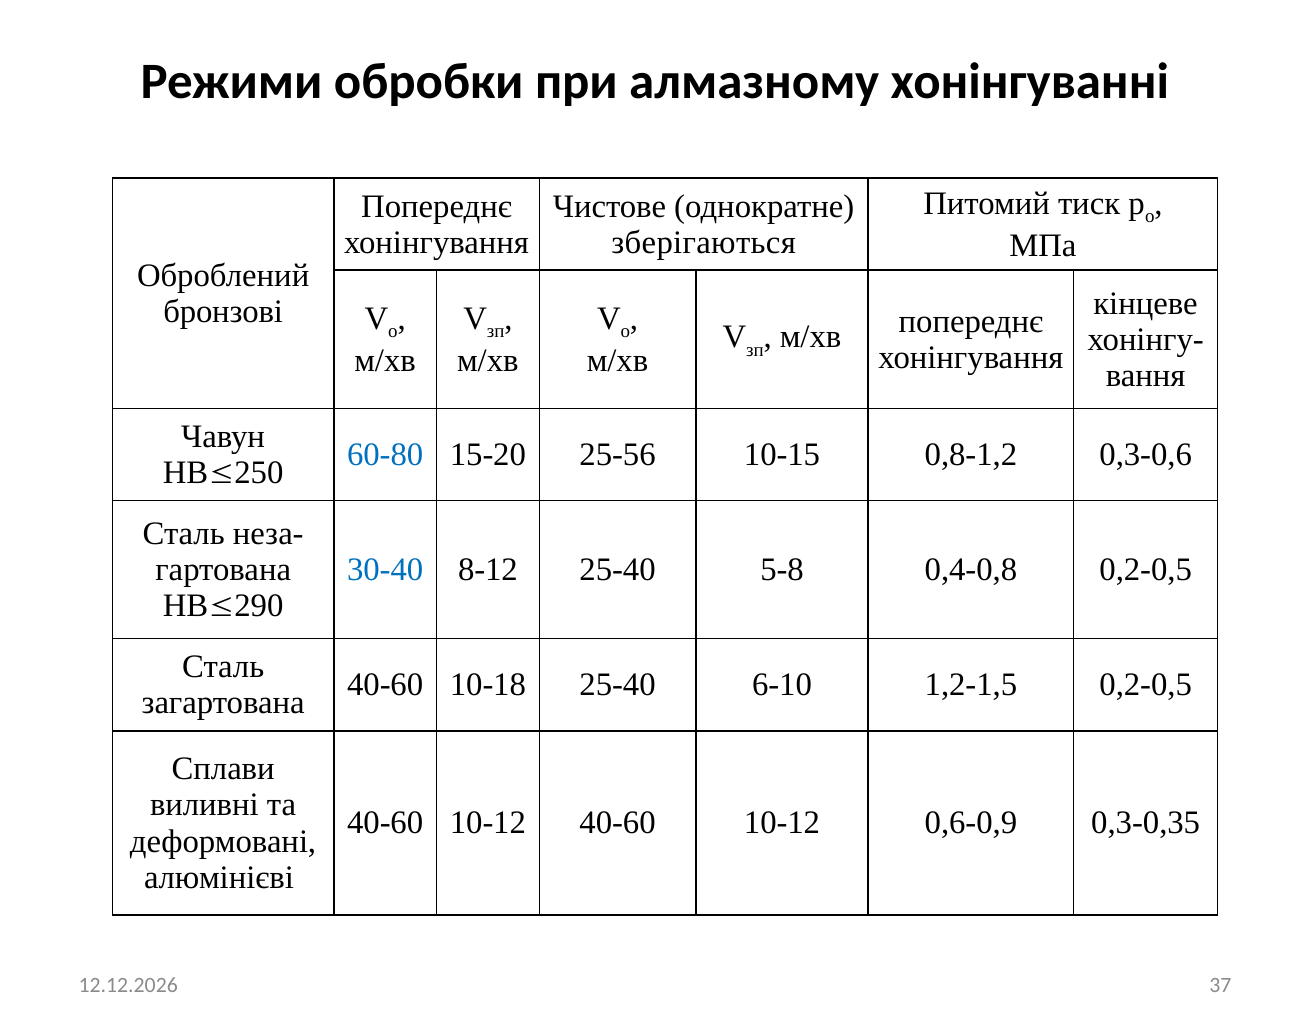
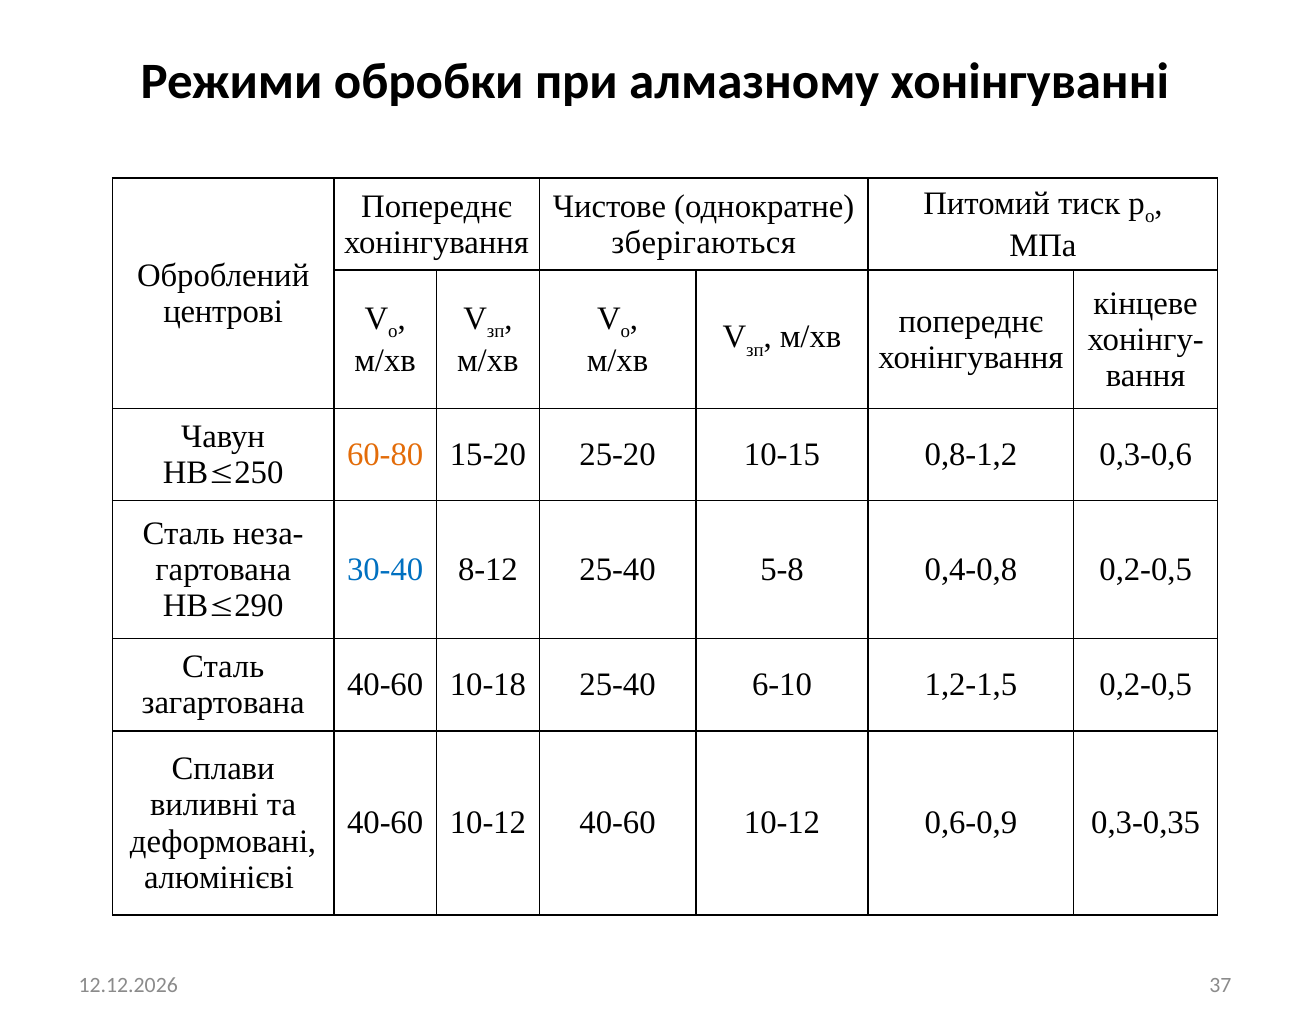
бронзові: бронзові -> центрові
60-80 colour: blue -> orange
25-56: 25-56 -> 25-20
